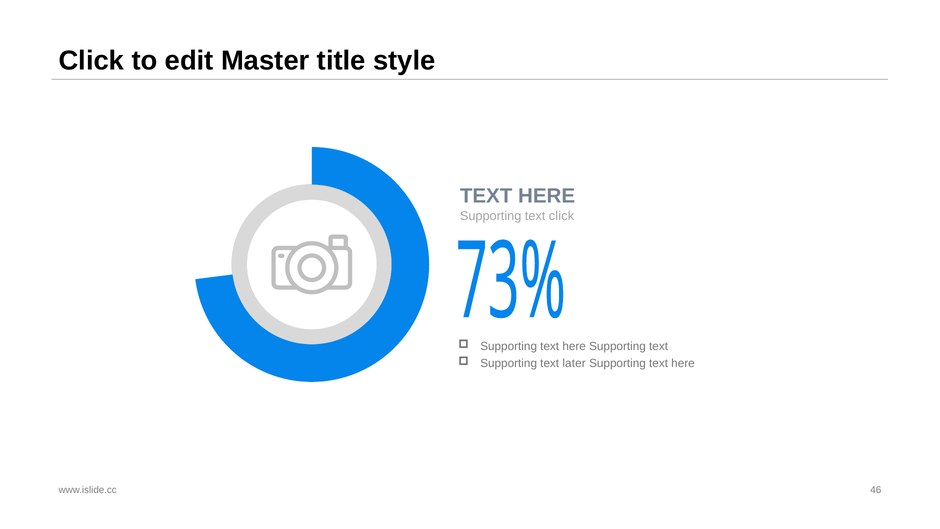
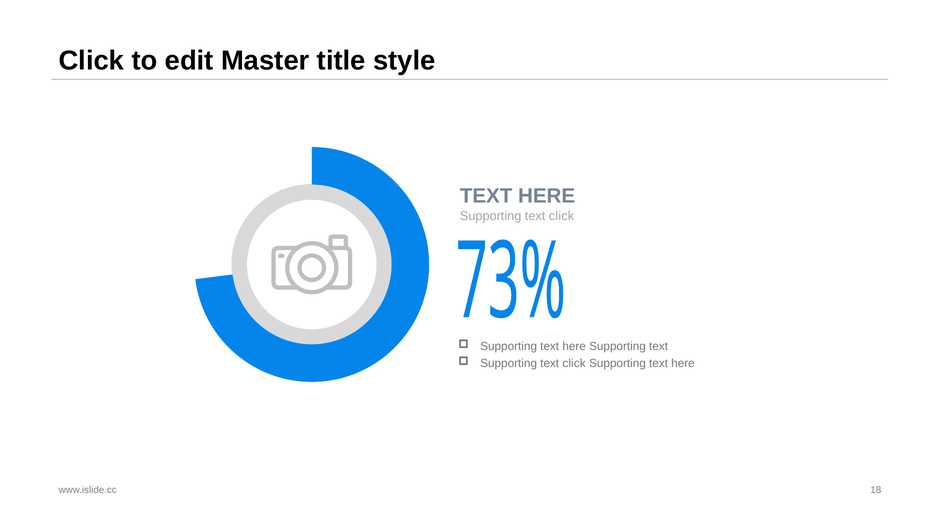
later at (574, 363): later -> click
46: 46 -> 18
